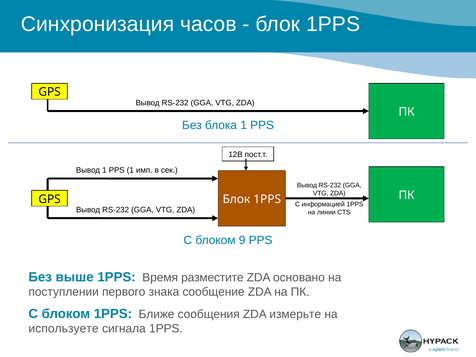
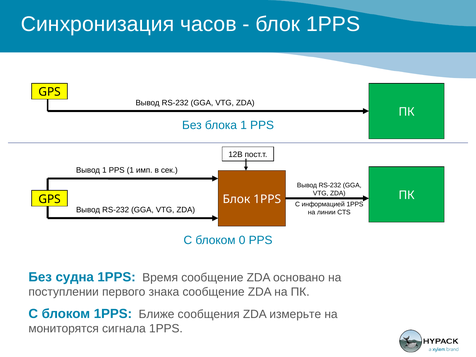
9: 9 -> 0
выше: выше -> судна
Время разместите: разместите -> сообщение
используете: используете -> мониторятся
